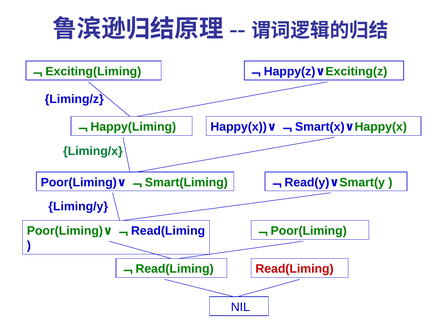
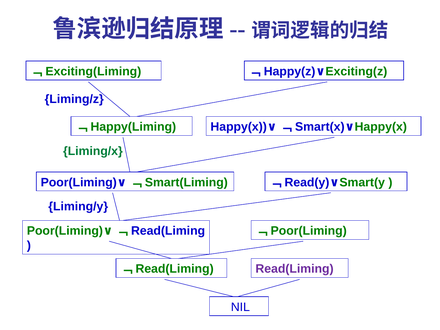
Read(Liming colour: red -> purple
